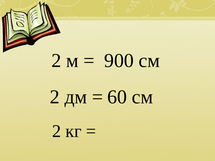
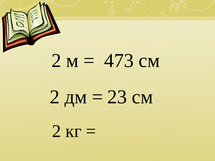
900: 900 -> 473
60: 60 -> 23
